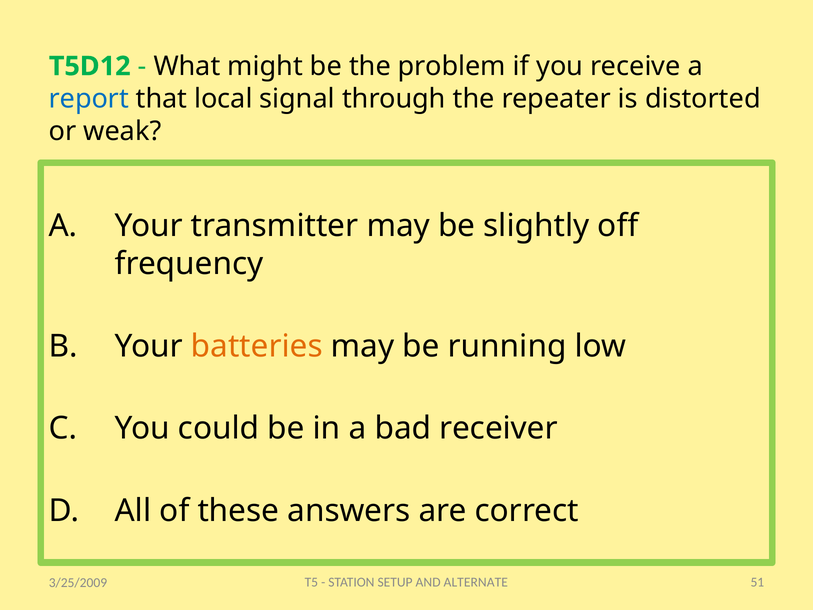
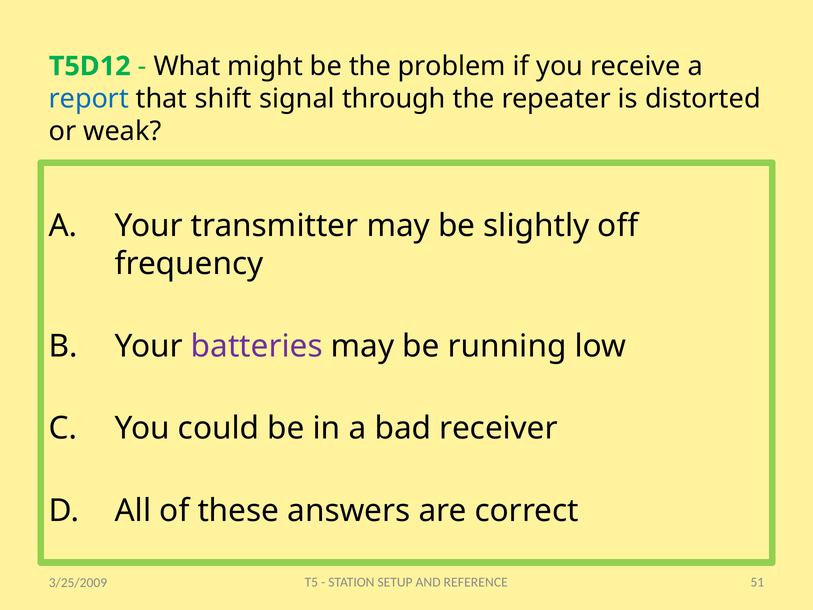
local: local -> shift
batteries colour: orange -> purple
ALTERNATE: ALTERNATE -> REFERENCE
